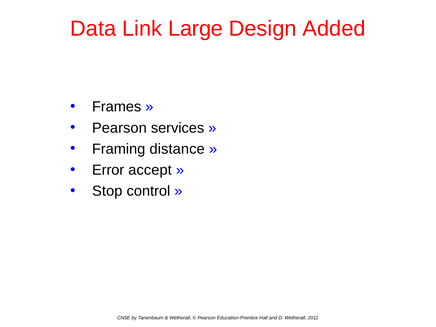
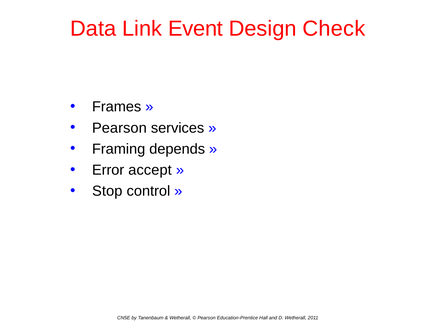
Large: Large -> Event
Added: Added -> Check
distance: distance -> depends
